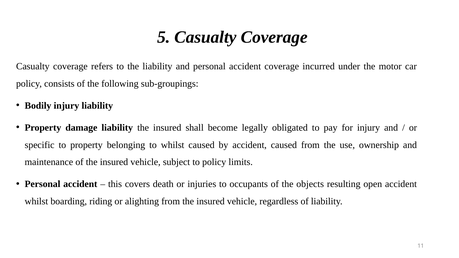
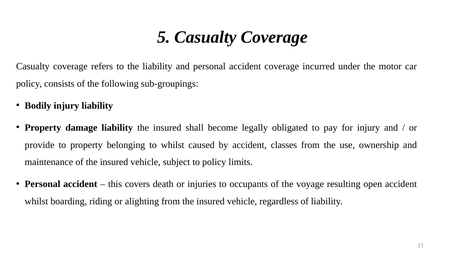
specific: specific -> provide
accident caused: caused -> classes
objects: objects -> voyage
